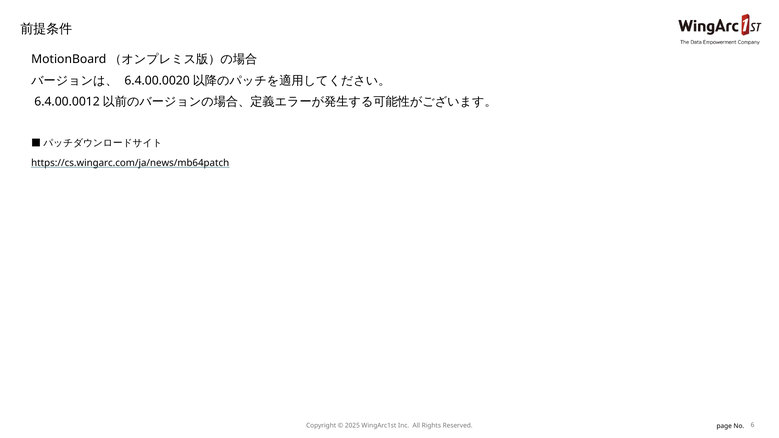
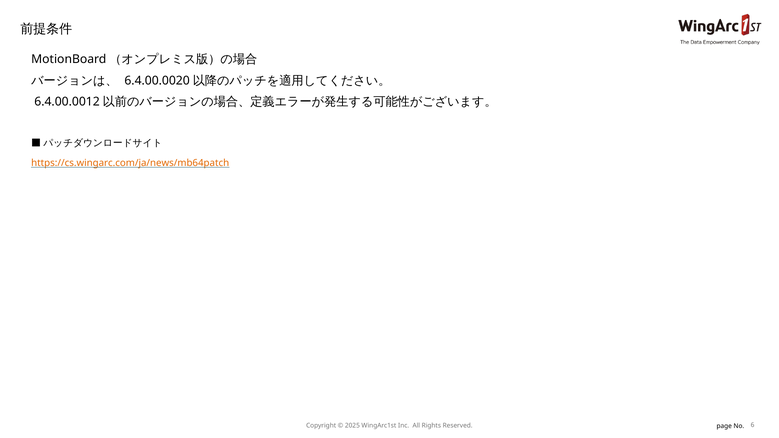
https://cs.wingarc.com/ja/news/mb64patch colour: black -> orange
